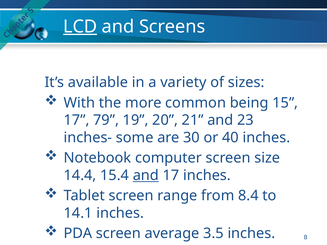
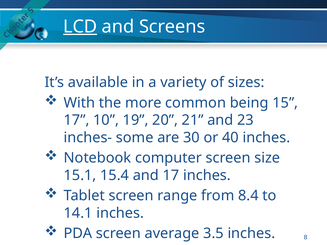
79: 79 -> 10
14.4: 14.4 -> 15.1
and at (146, 176) underline: present -> none
